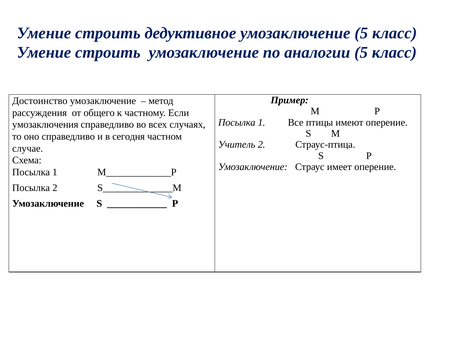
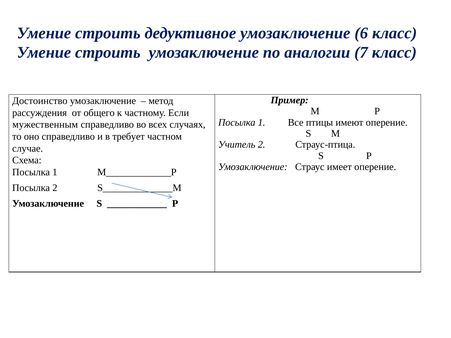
умозаключение 5: 5 -> 6
аналогии 5: 5 -> 7
умозаключения: умозаключения -> мужественным
сегодня: сегодня -> требует
